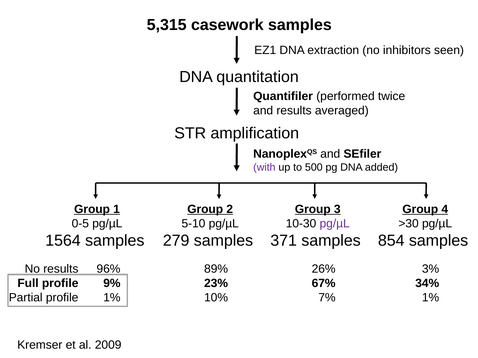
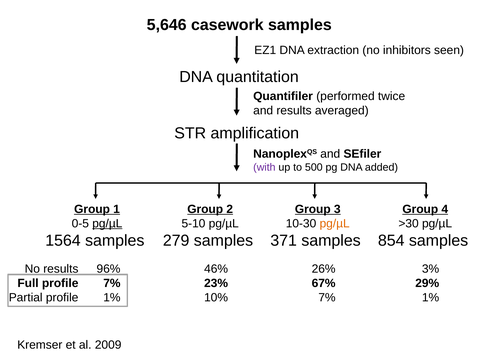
5,315: 5,315 -> 5,646
pg/µL at (107, 224) underline: none -> present
pg/µL at (335, 224) colour: purple -> orange
89%: 89% -> 46%
9% at (112, 284): 9% -> 7%
34%: 34% -> 29%
